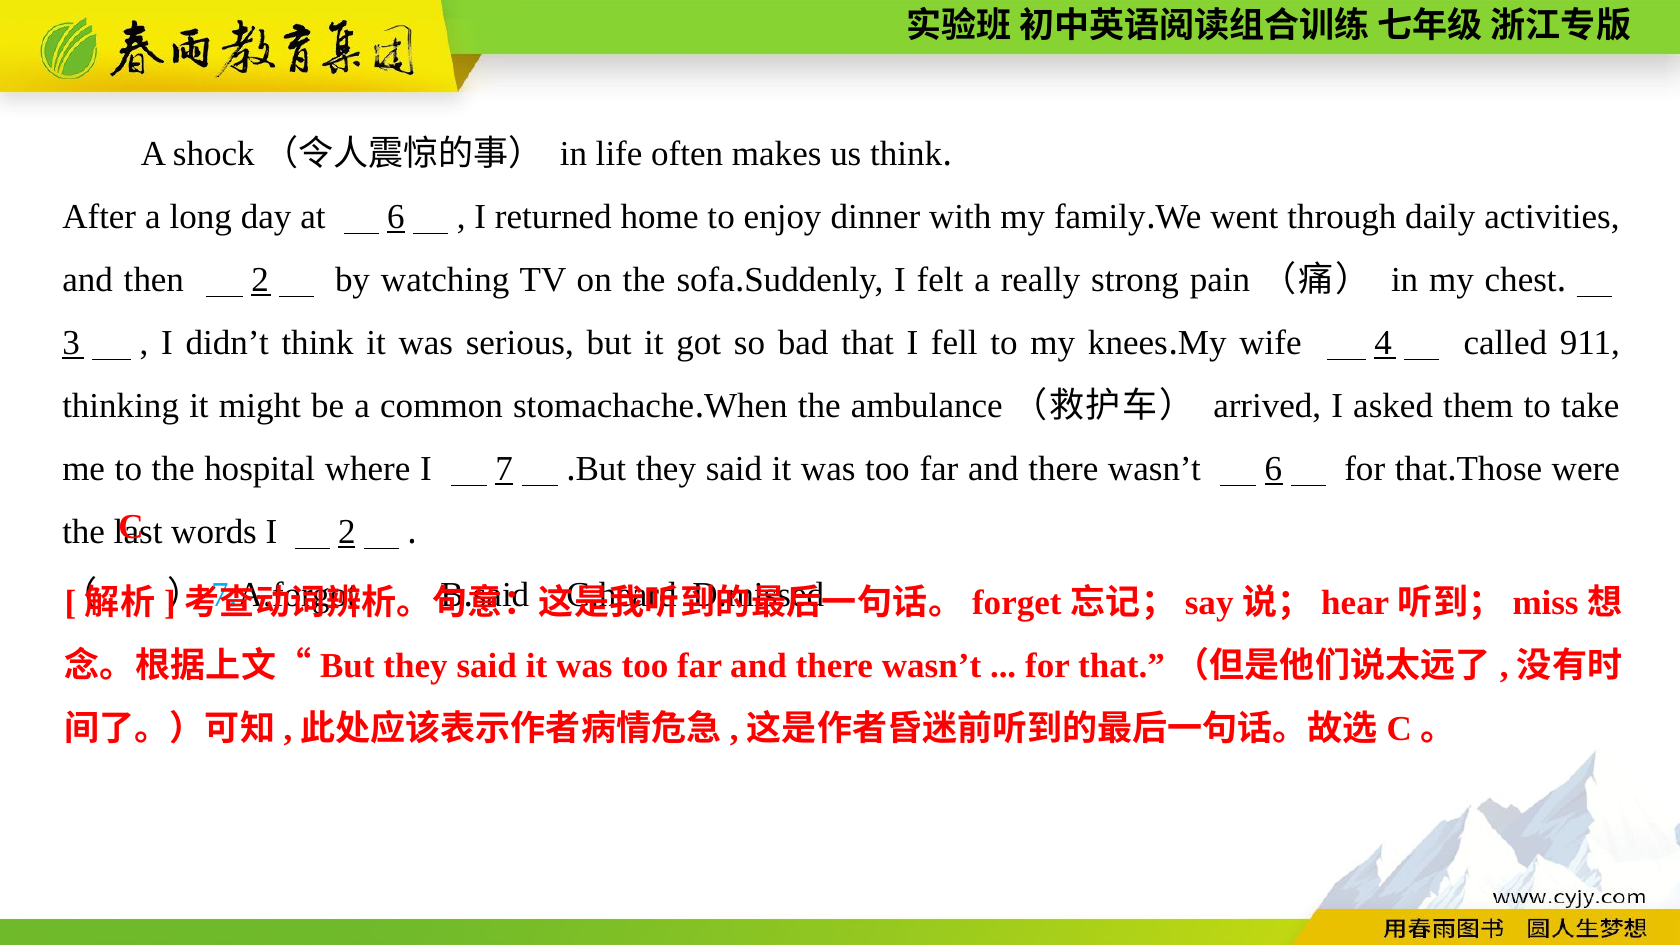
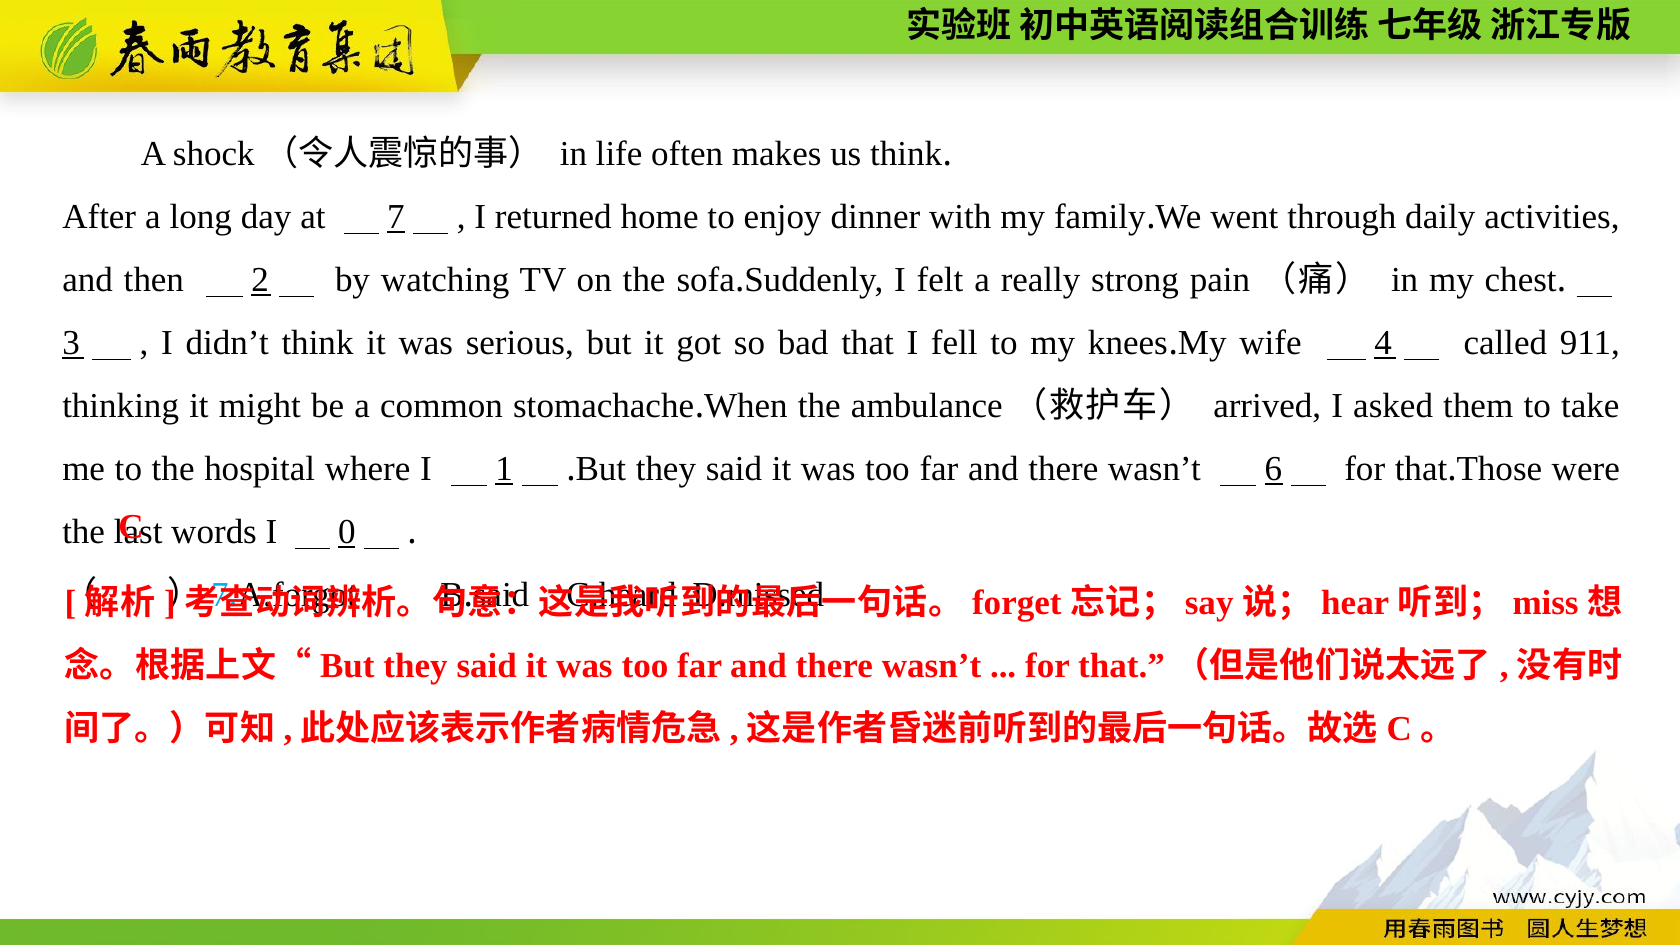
at 6: 6 -> 7
7: 7 -> 1
I 2: 2 -> 0
